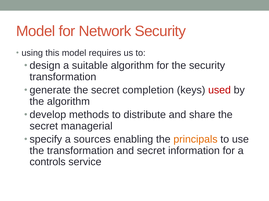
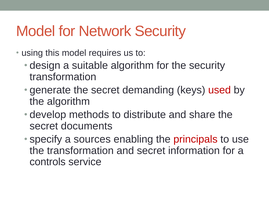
completion: completion -> demanding
managerial: managerial -> documents
principals colour: orange -> red
